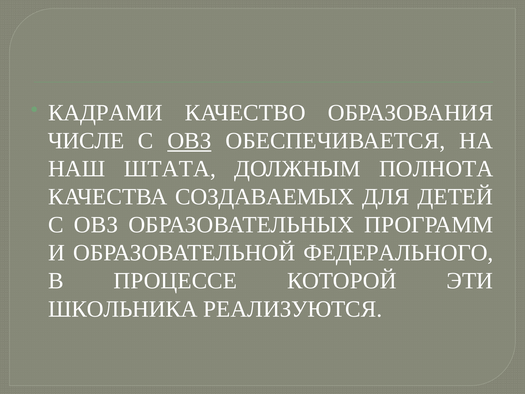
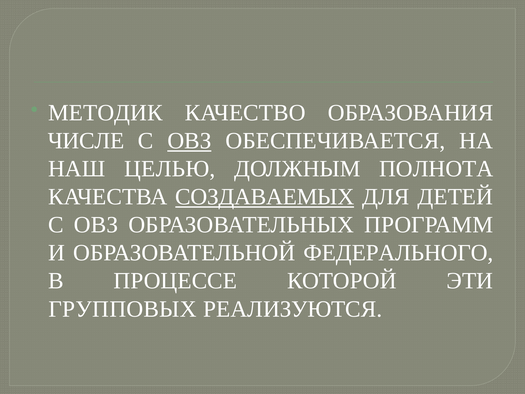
КАДРАМИ: КАДРАМИ -> МЕТОДИК
ШТАТА: ШТАТА -> ЦЕЛЬЮ
СОЗДАВАЕМЫХ underline: none -> present
ШКОЛЬНИКА: ШКОЛЬНИКА -> ГРУППОВЫХ
